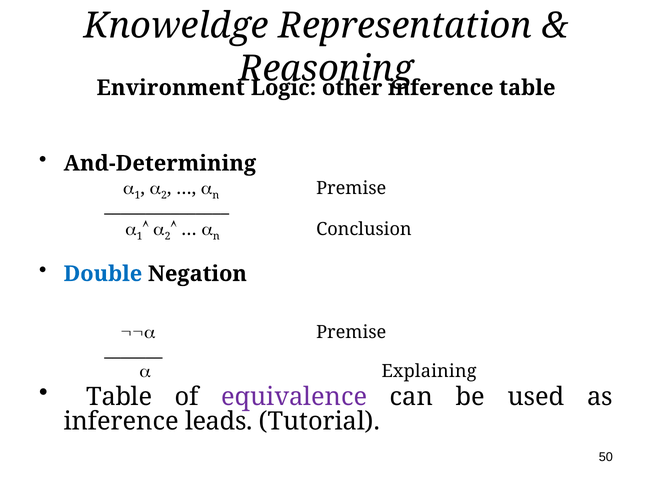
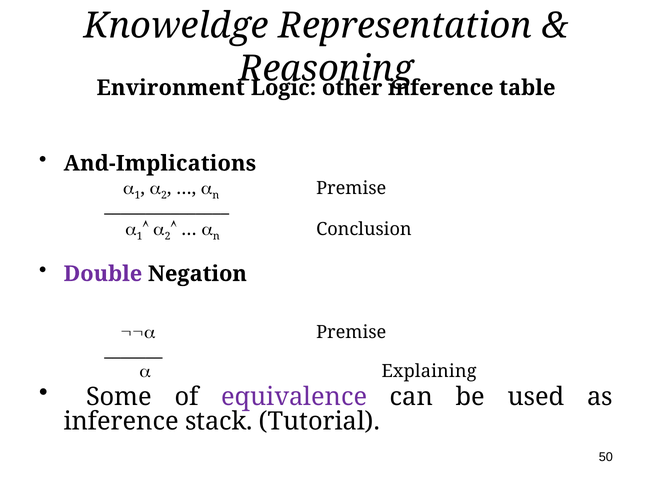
And-Determining: And-Determining -> And-Implications
Double colour: blue -> purple
Table at (119, 397): Table -> Some
leads: leads -> stack
